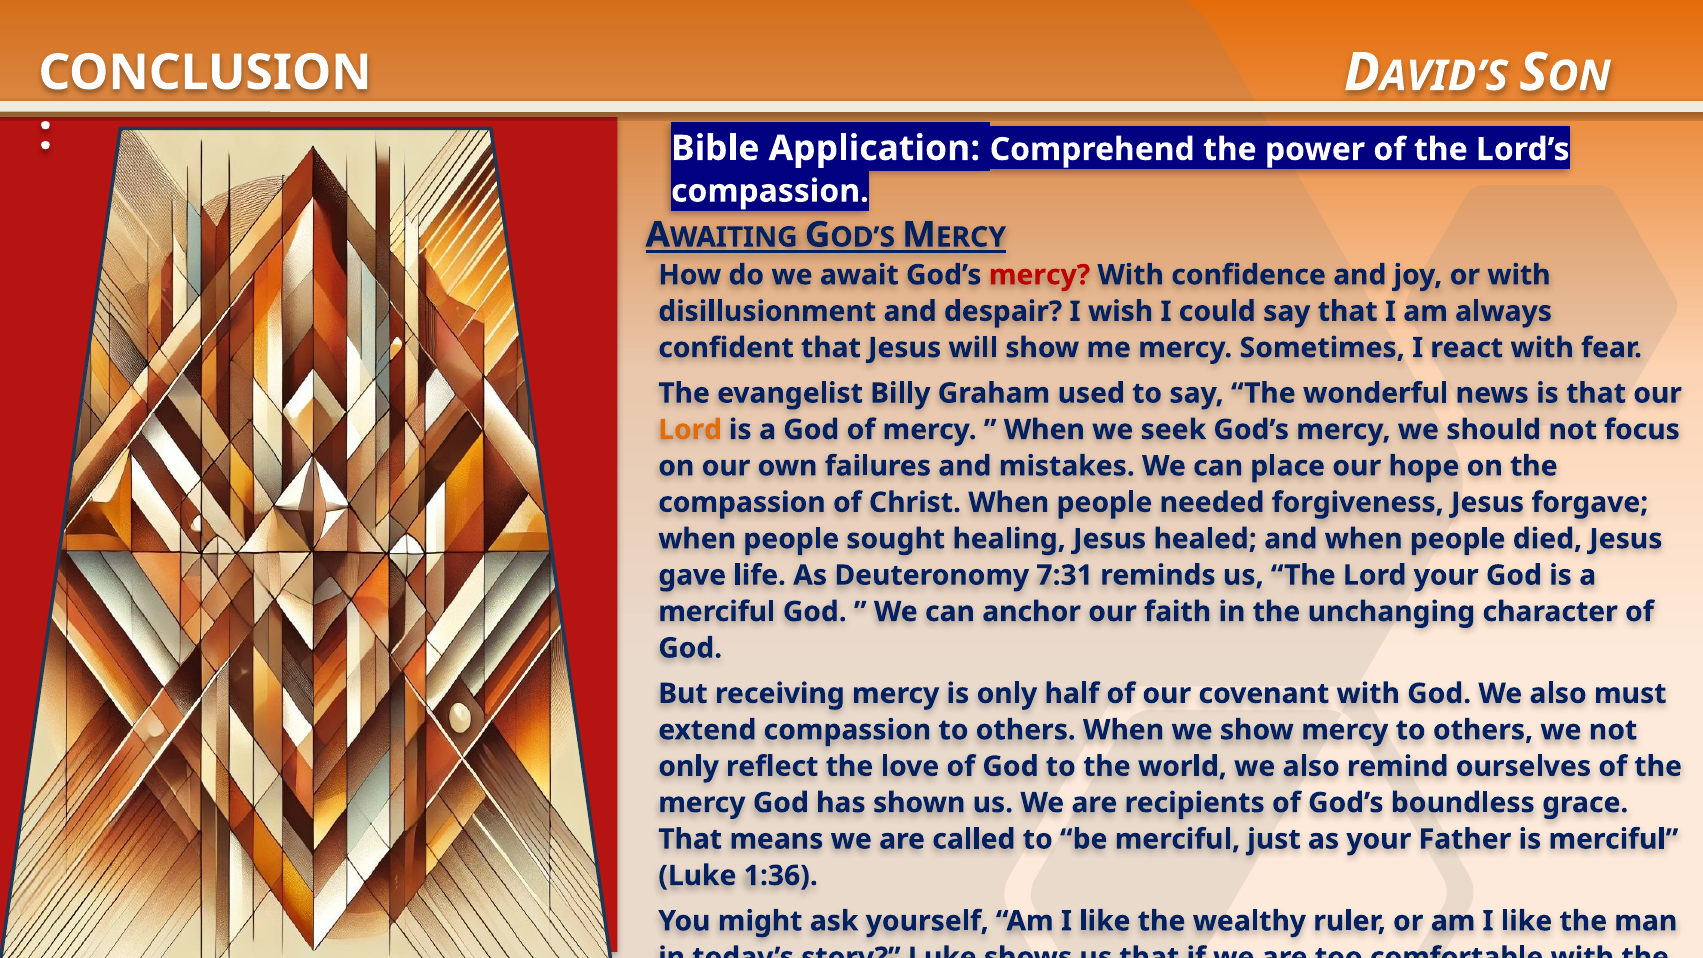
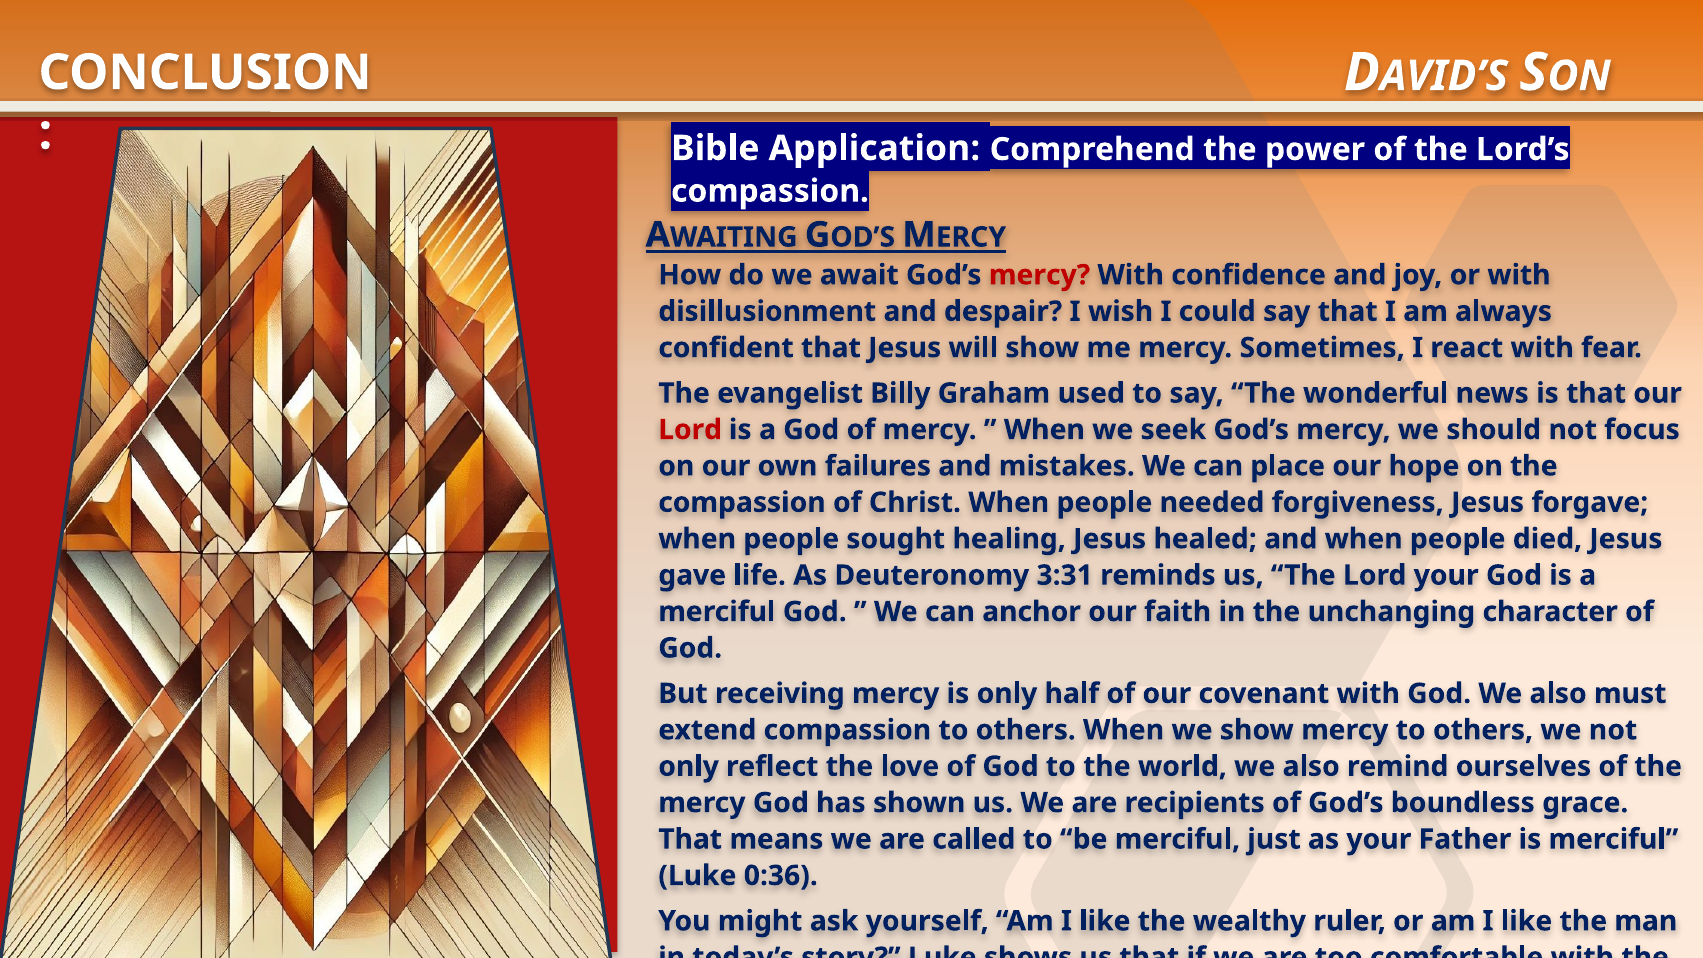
Lord at (690, 430) colour: orange -> red
7:31: 7:31 -> 3:31
1:36: 1:36 -> 0:36
